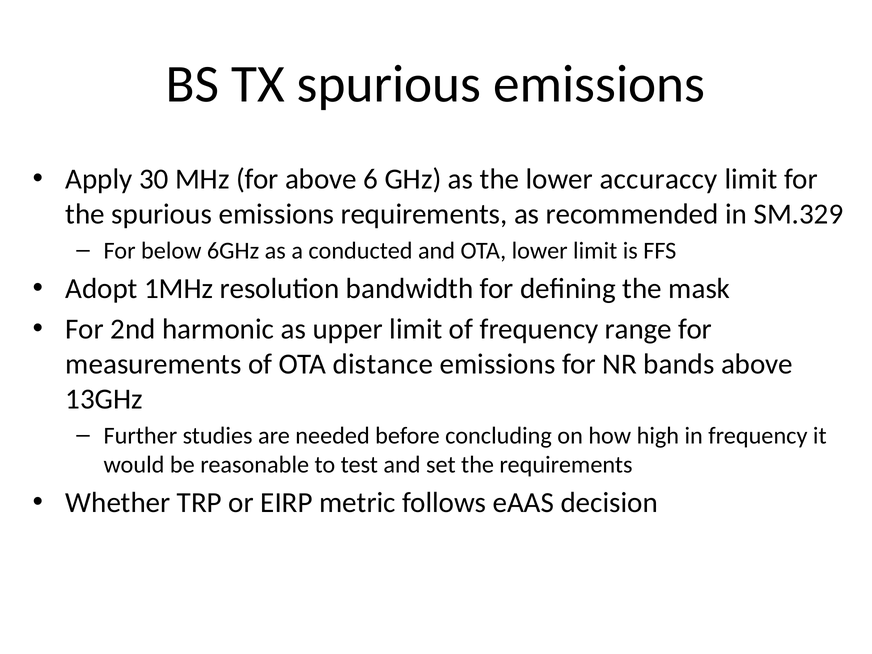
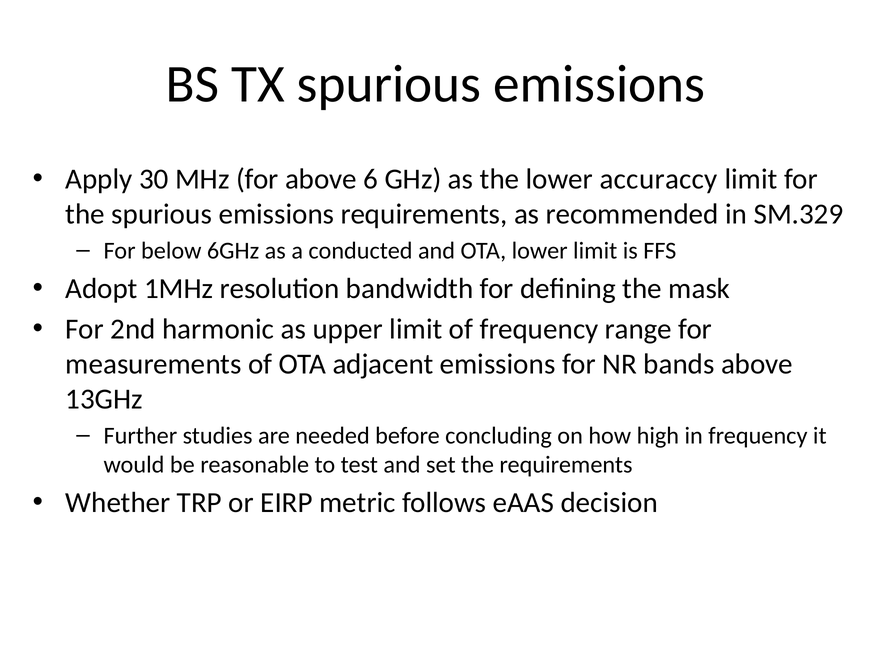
distance: distance -> adjacent
